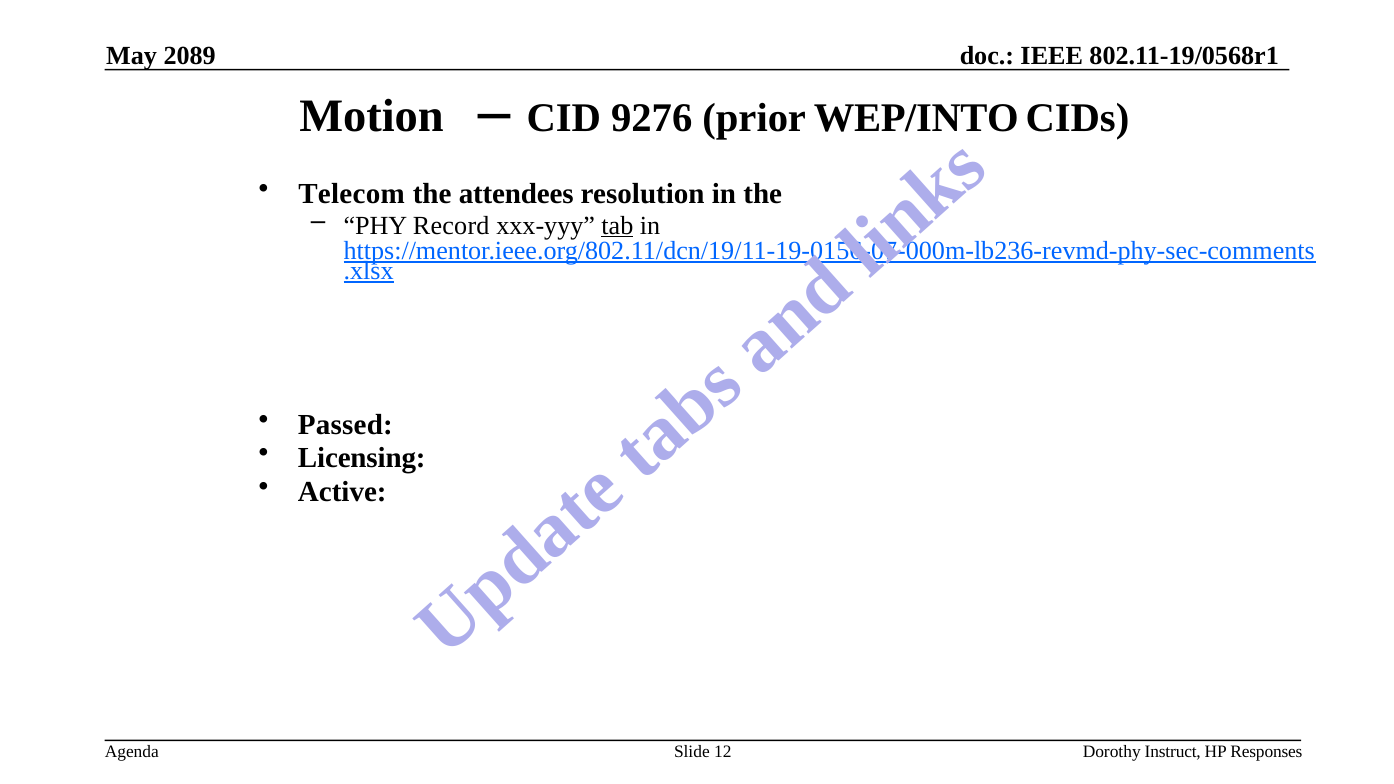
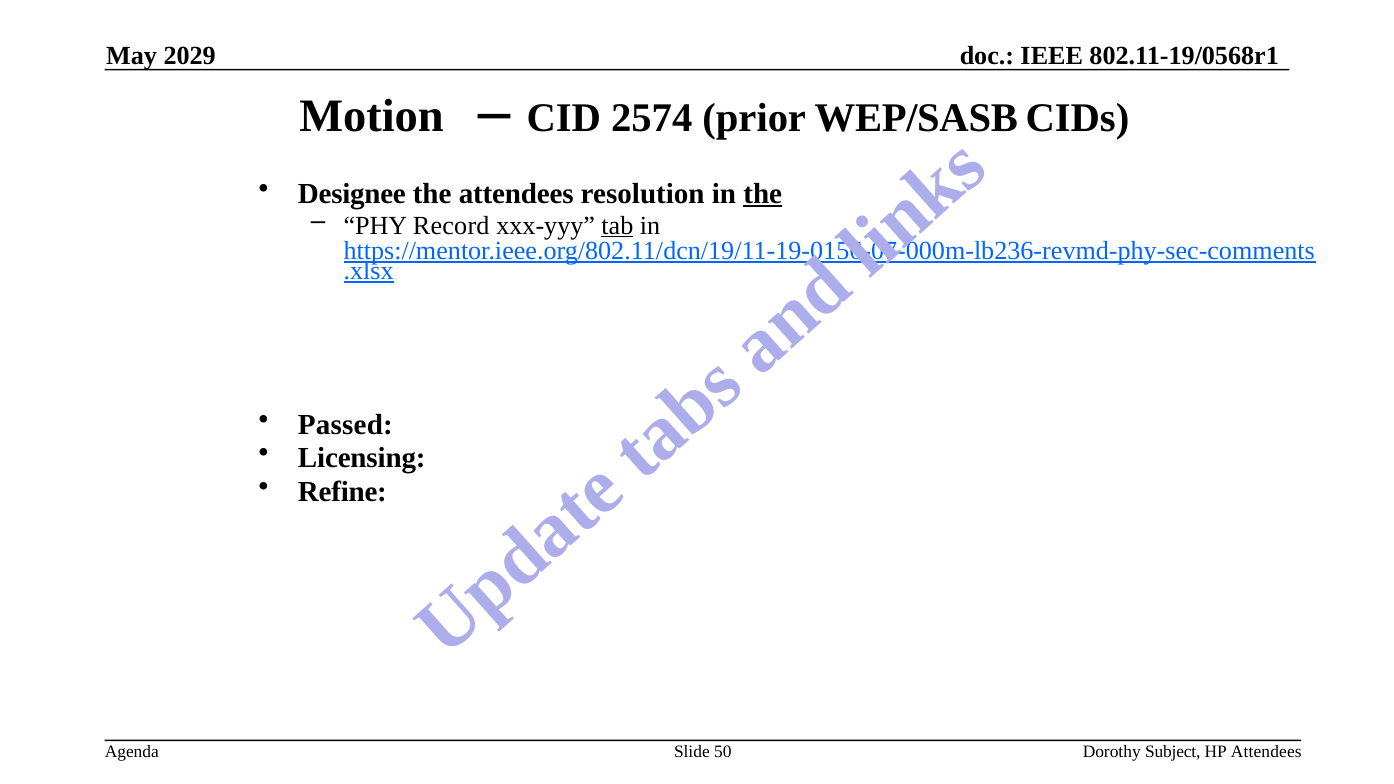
2089: 2089 -> 2029
9276: 9276 -> 2574
WEP/INTO: WEP/INTO -> WEP/SASB
Telecom: Telecom -> Designee
the at (763, 194) underline: none -> present
Active: Active -> Refine
12: 12 -> 50
Instruct: Instruct -> Subject
HP Responses: Responses -> Attendees
